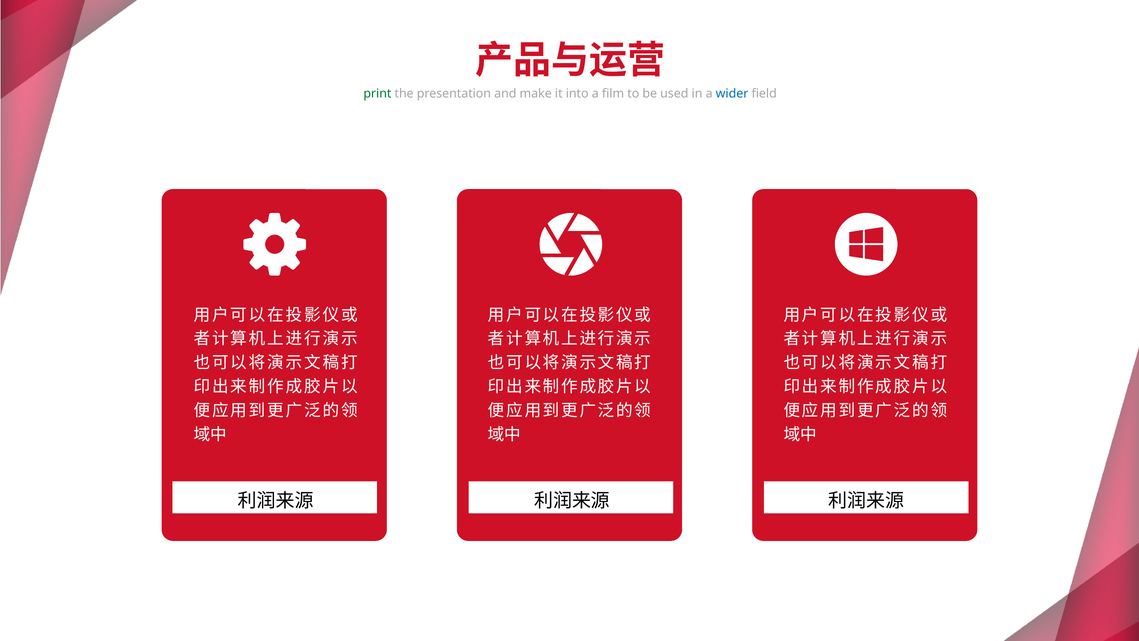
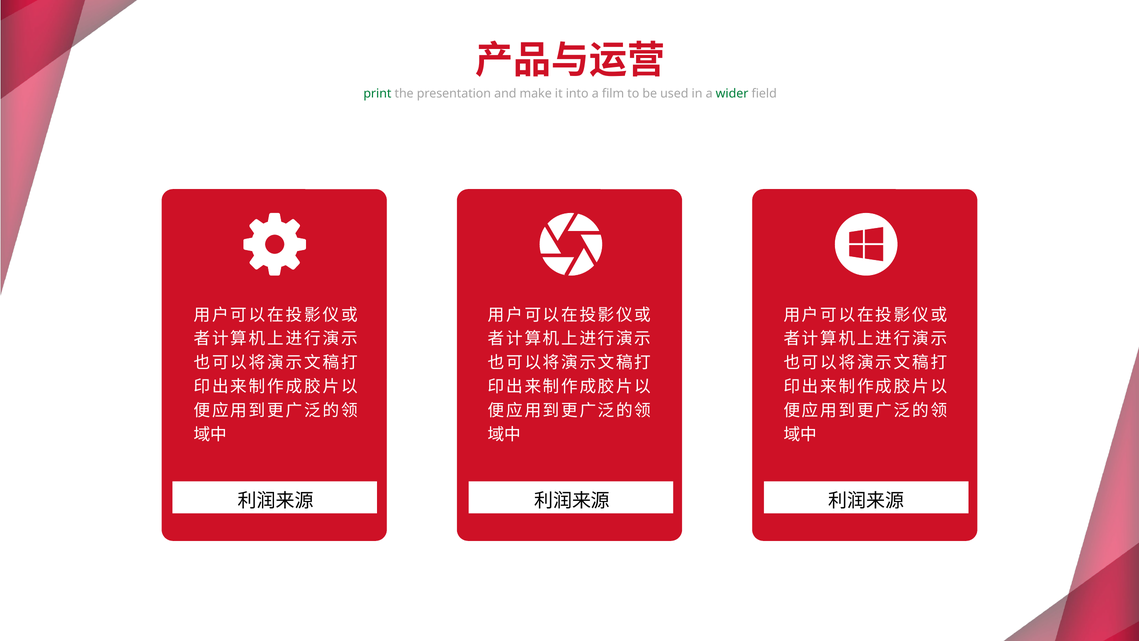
wider colour: blue -> green
